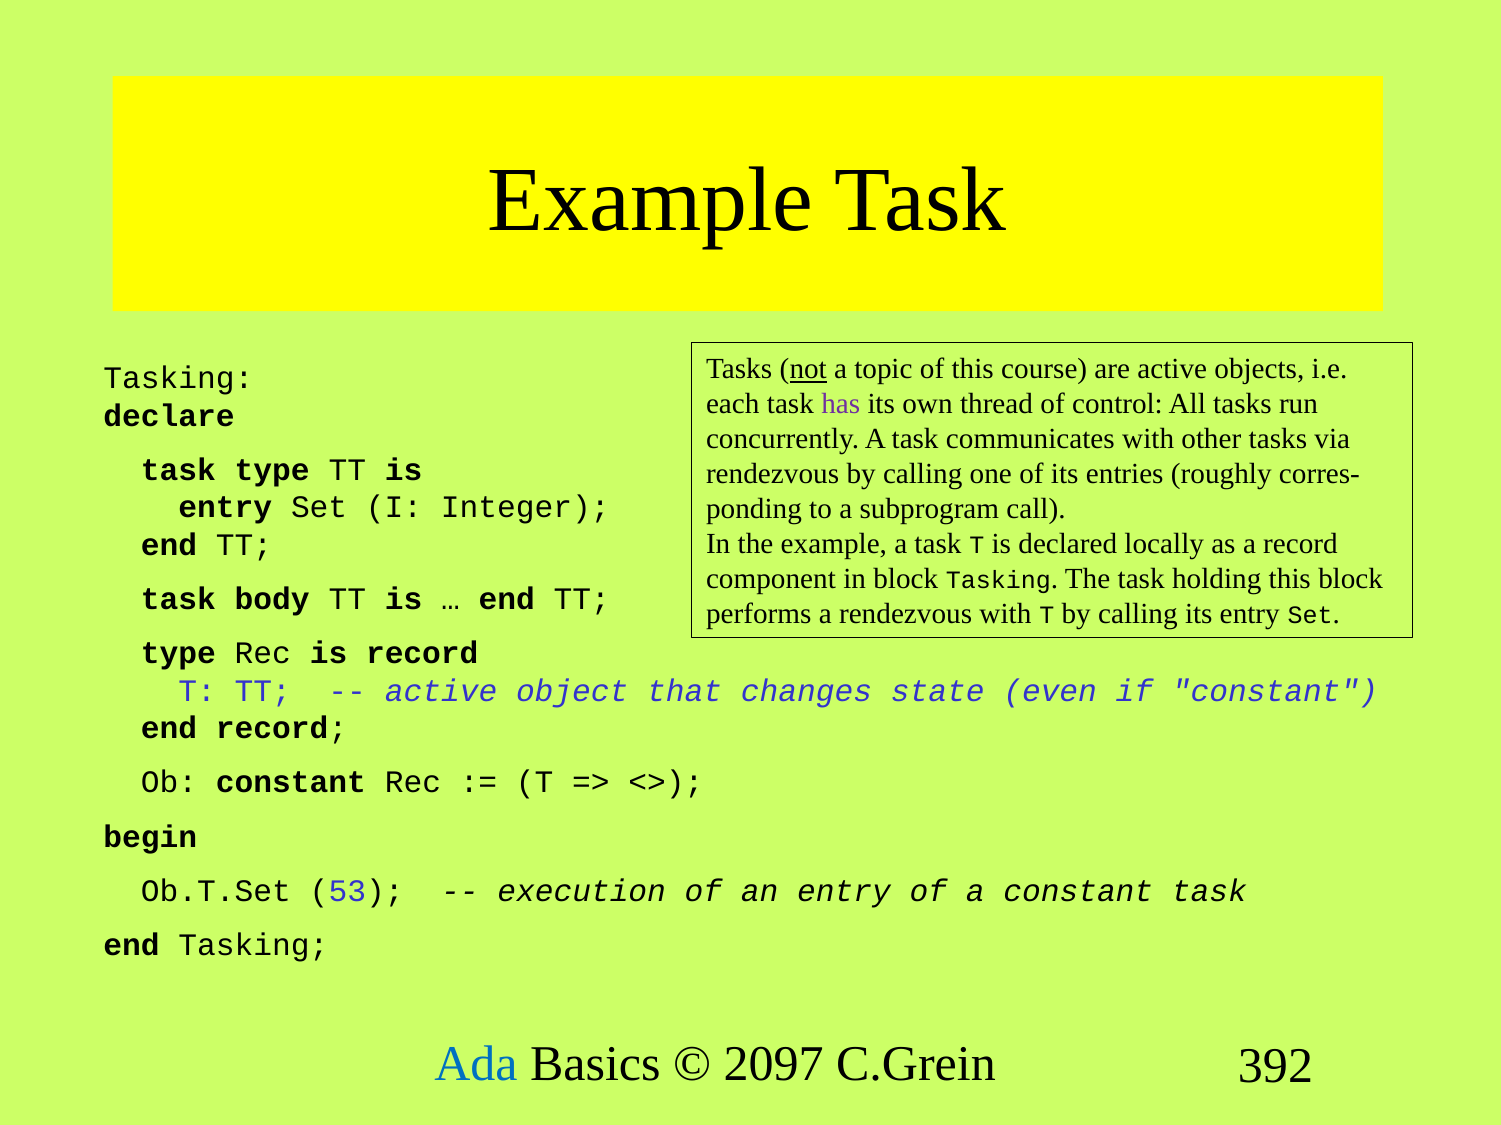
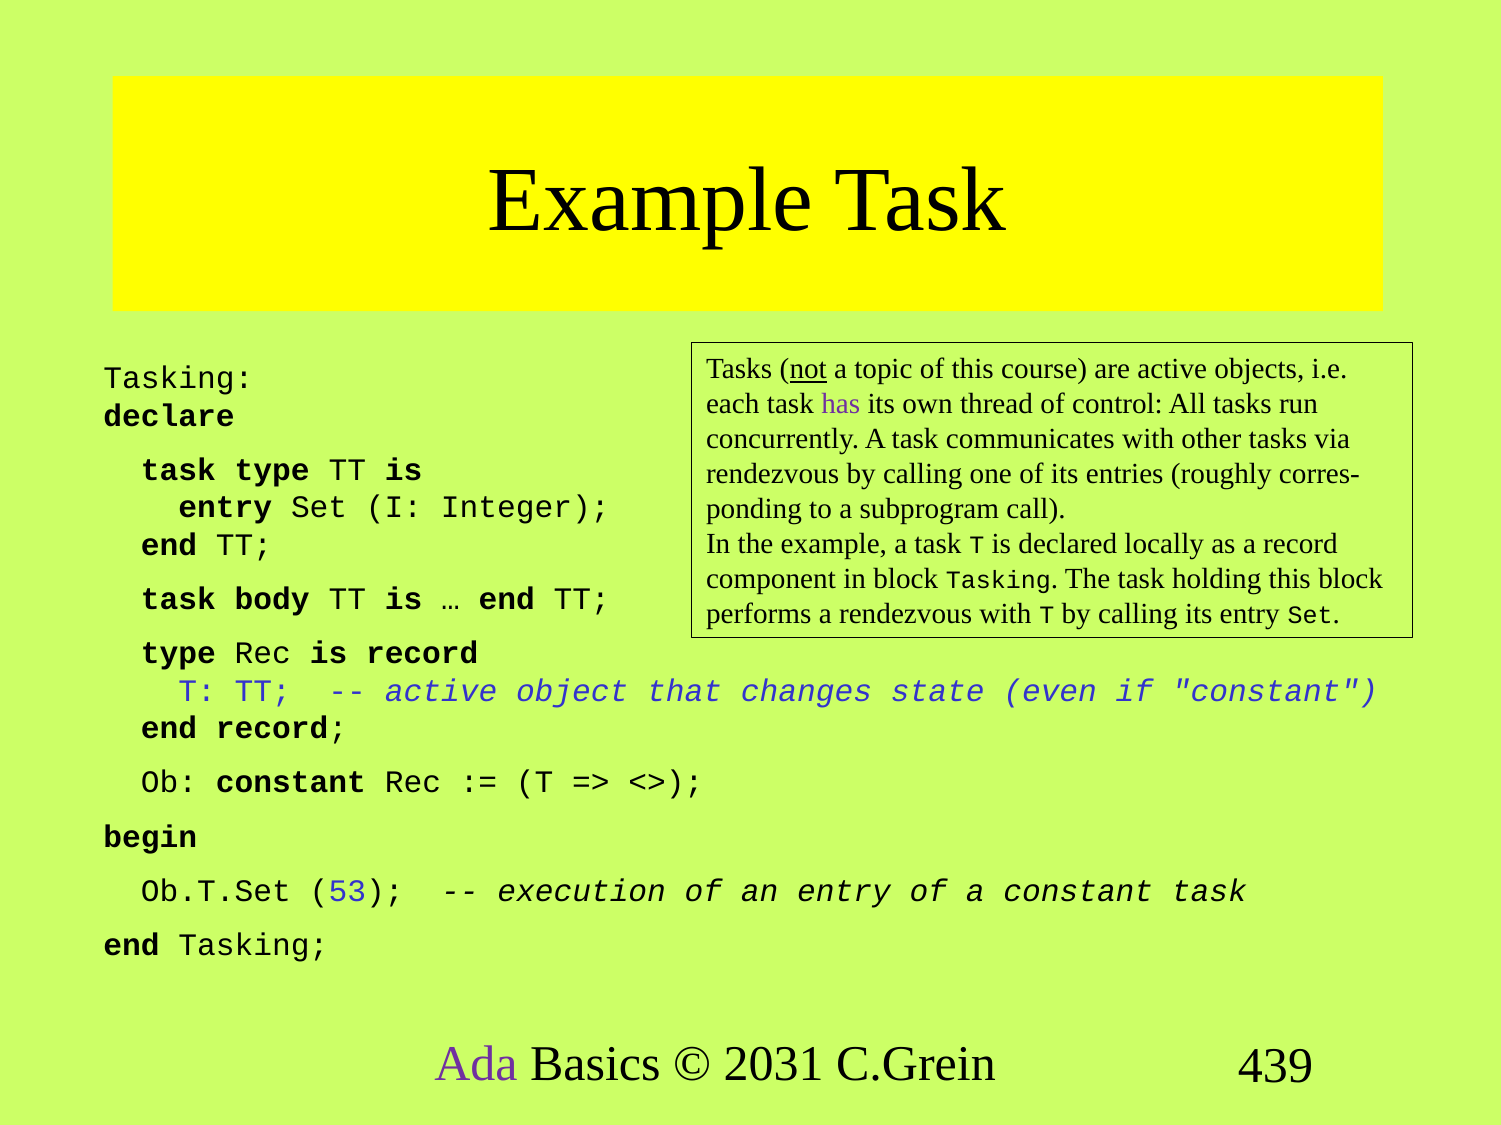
Ada colour: blue -> purple
2097: 2097 -> 2031
392: 392 -> 439
